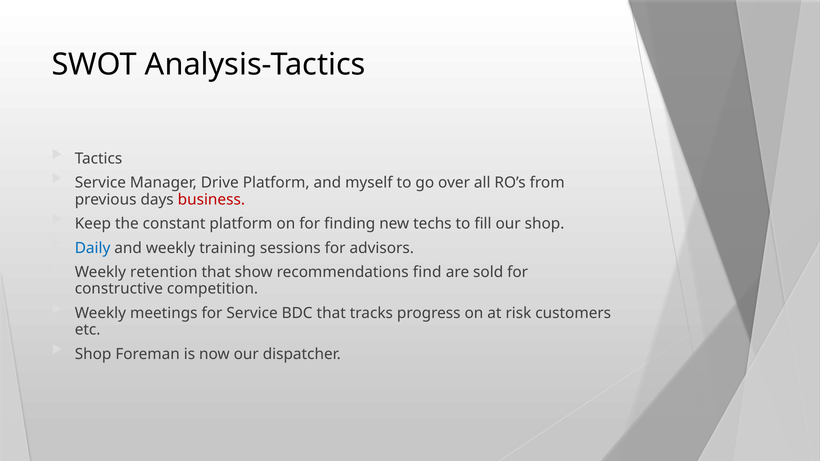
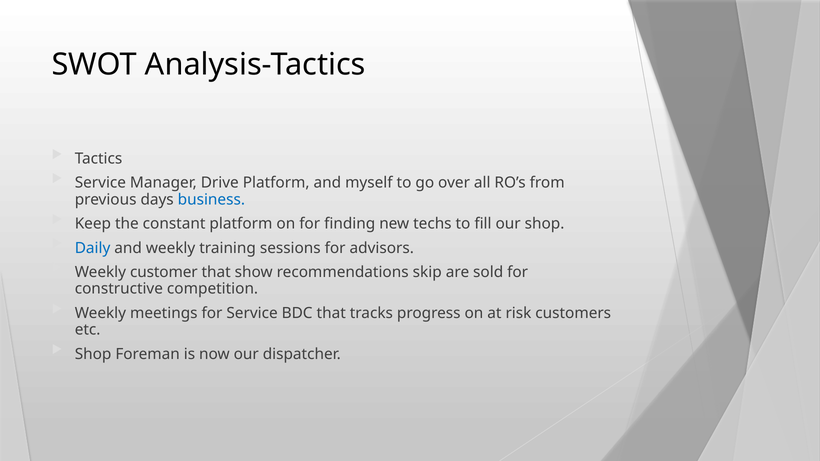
business colour: red -> blue
retention: retention -> customer
find: find -> skip
